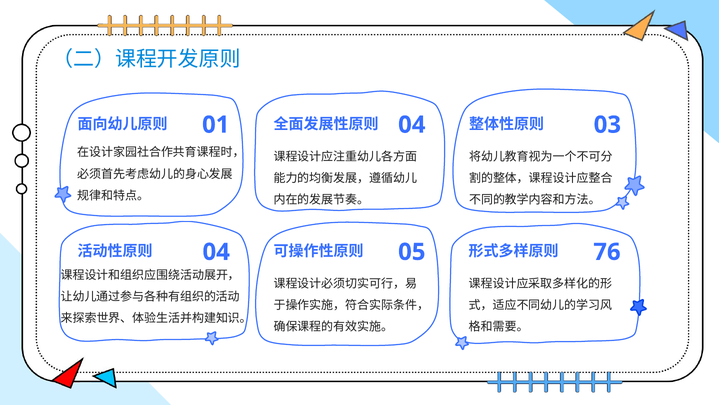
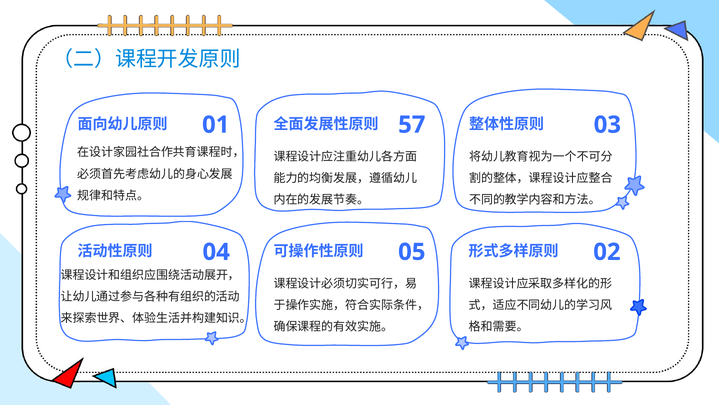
04 at (412, 125): 04 -> 57
76: 76 -> 02
